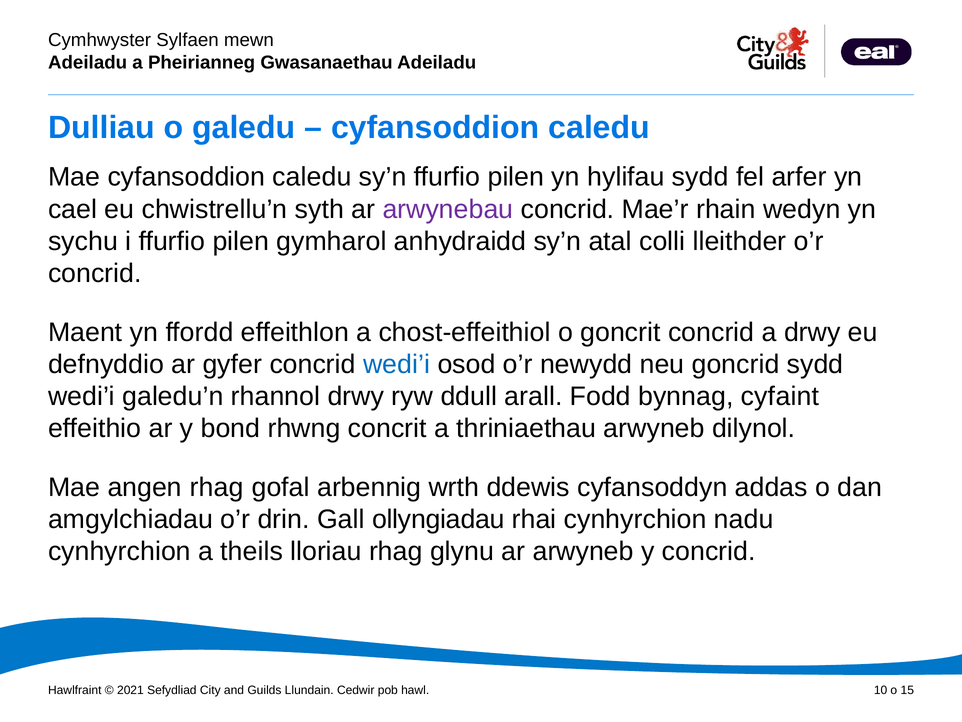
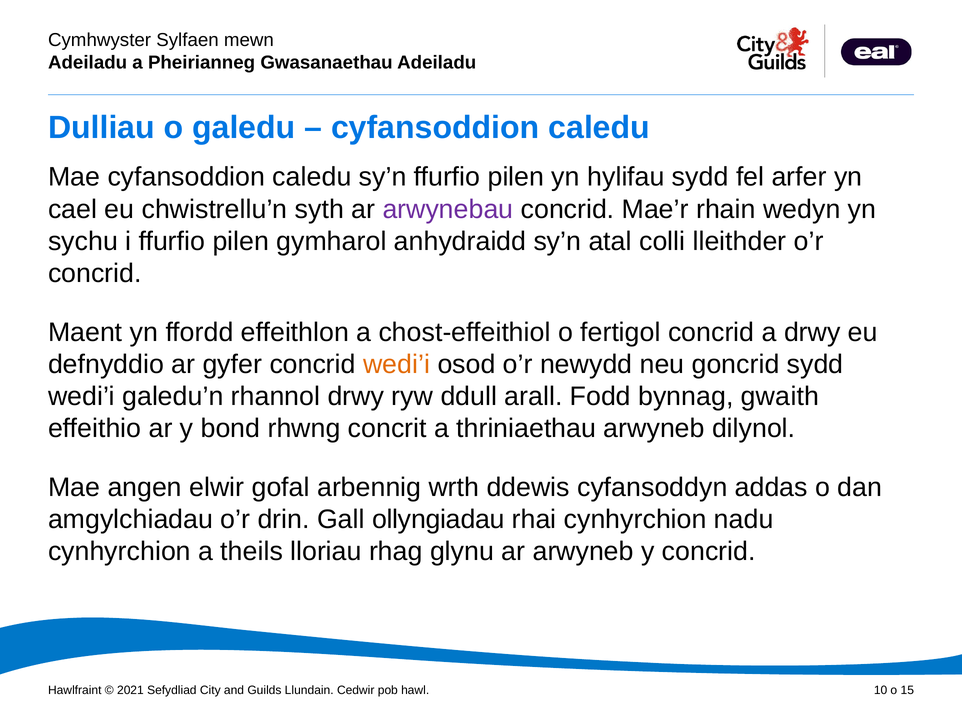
goncrit: goncrit -> fertigol
wedi’i at (397, 364) colour: blue -> orange
cyfaint: cyfaint -> gwaith
angen rhag: rhag -> elwir
